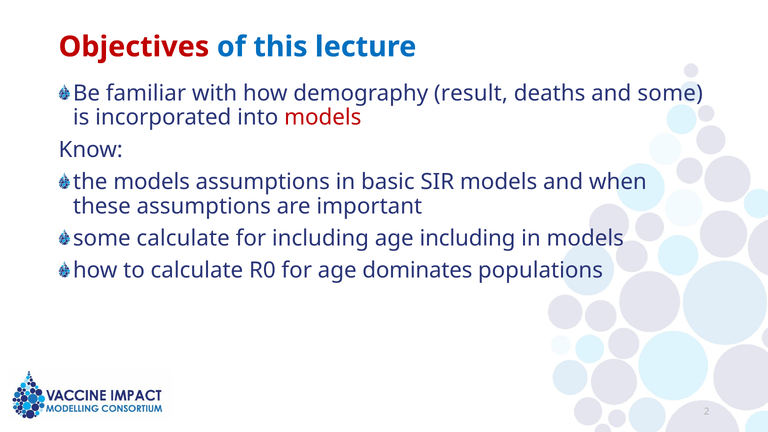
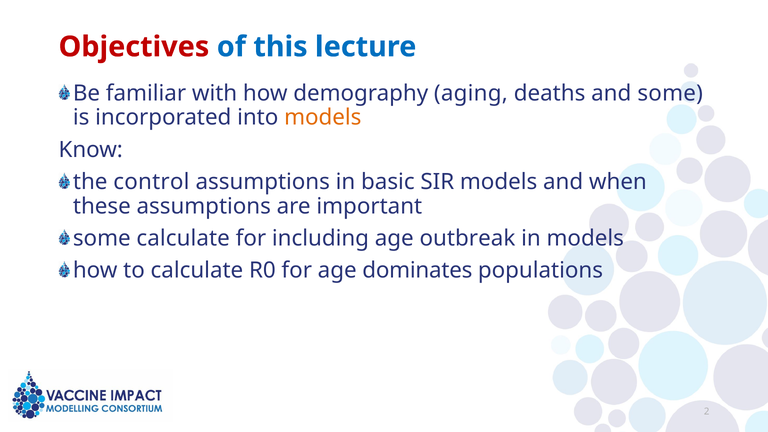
result: result -> aging
models at (323, 118) colour: red -> orange
the models: models -> control
age including: including -> outbreak
